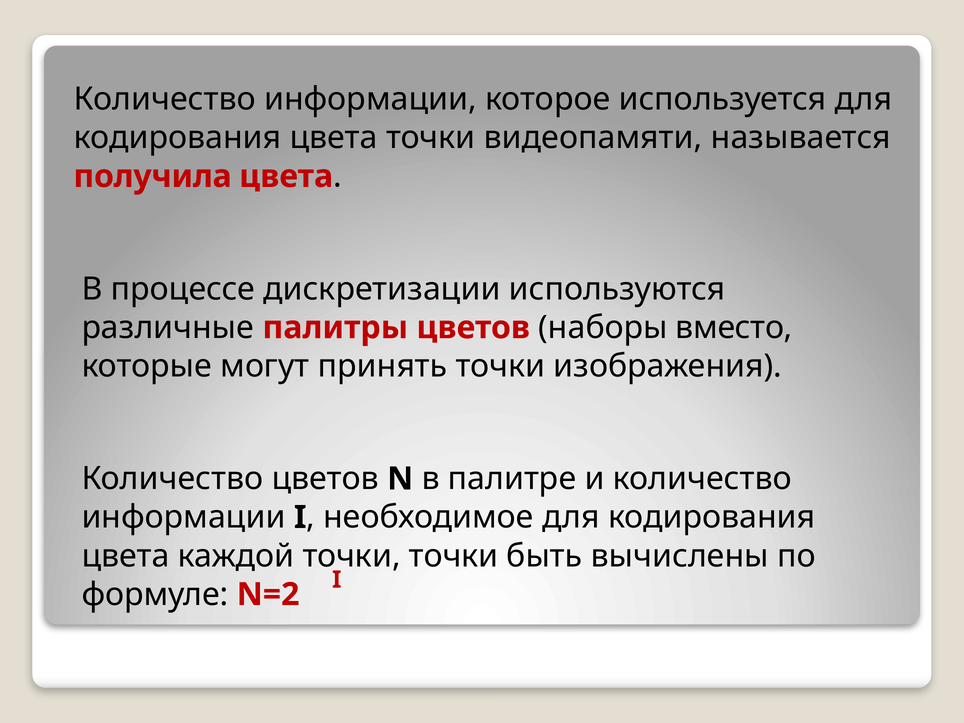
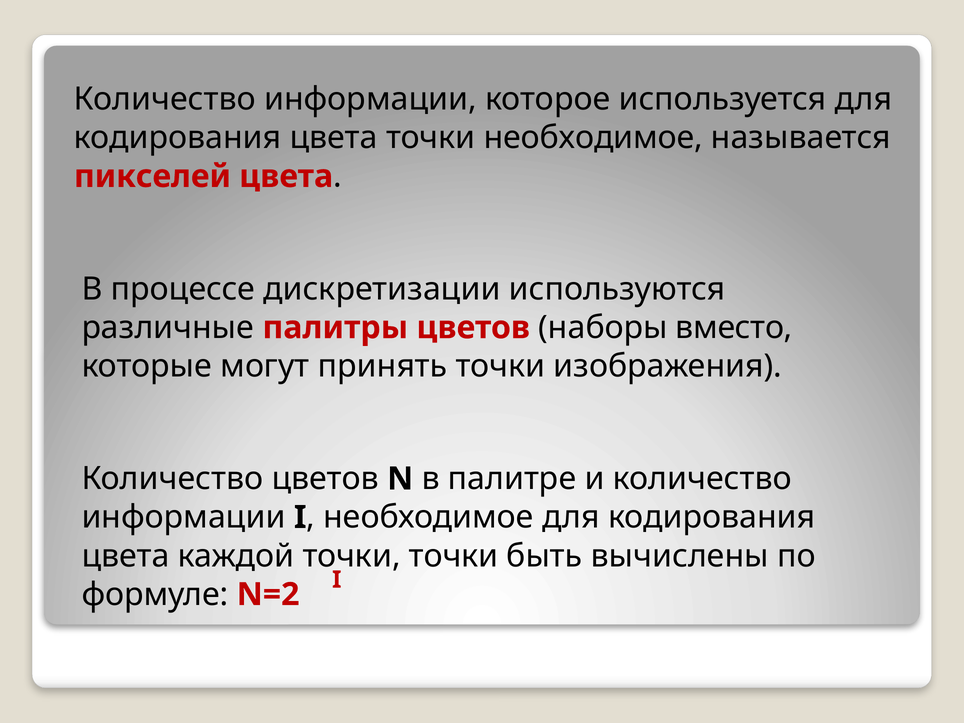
точки видеопамяти: видеопамяти -> необходимое
получила: получила -> пикселей
